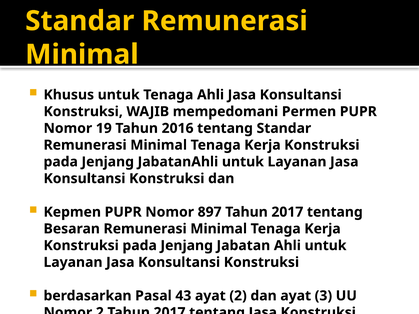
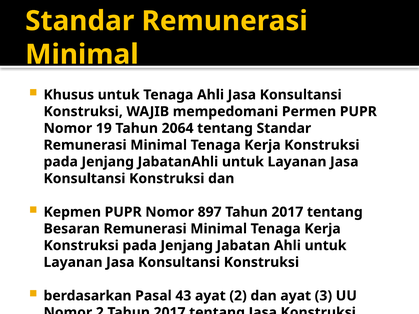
2016: 2016 -> 2064
